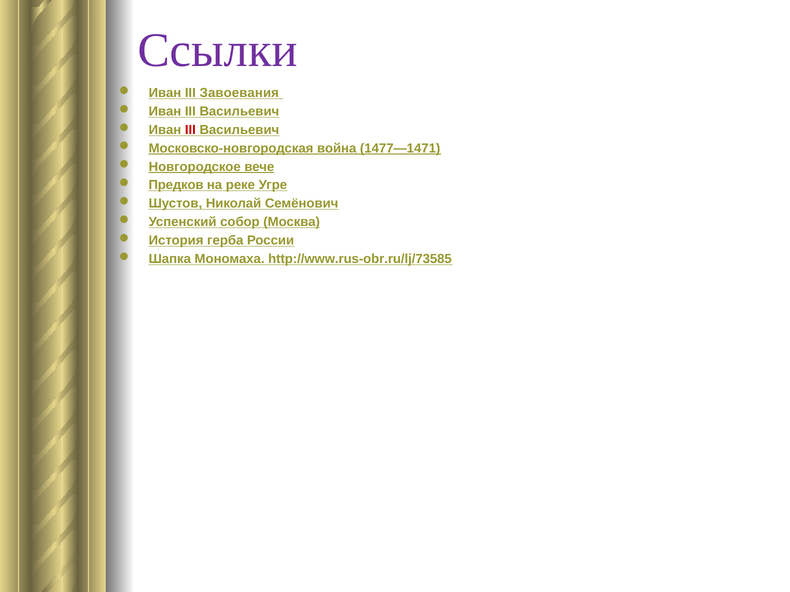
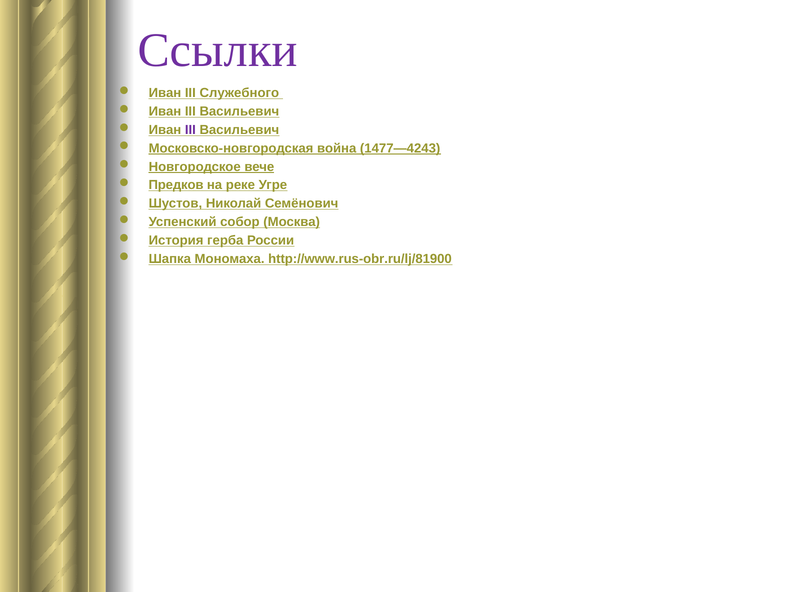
Завоевания: Завоевания -> Служебного
III at (190, 130) colour: red -> purple
1477—1471: 1477—1471 -> 1477—4243
http://www.rus-obr.ru/lj/73585: http://www.rus-obr.ru/lj/73585 -> http://www.rus-obr.ru/lj/81900
